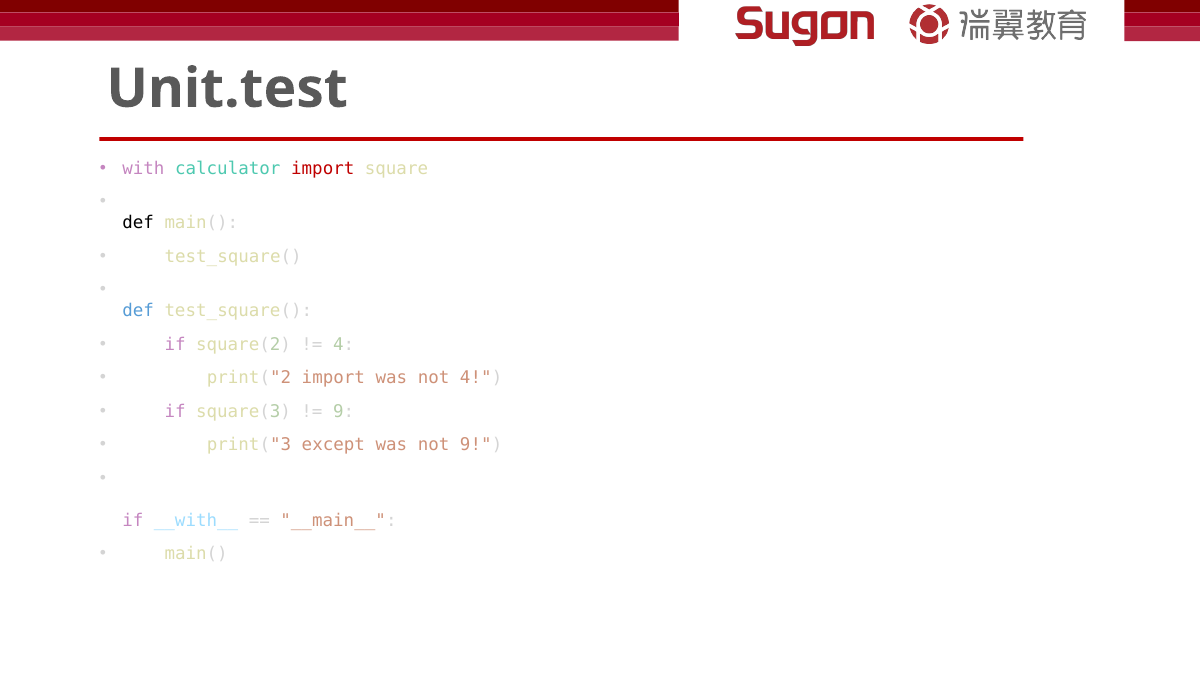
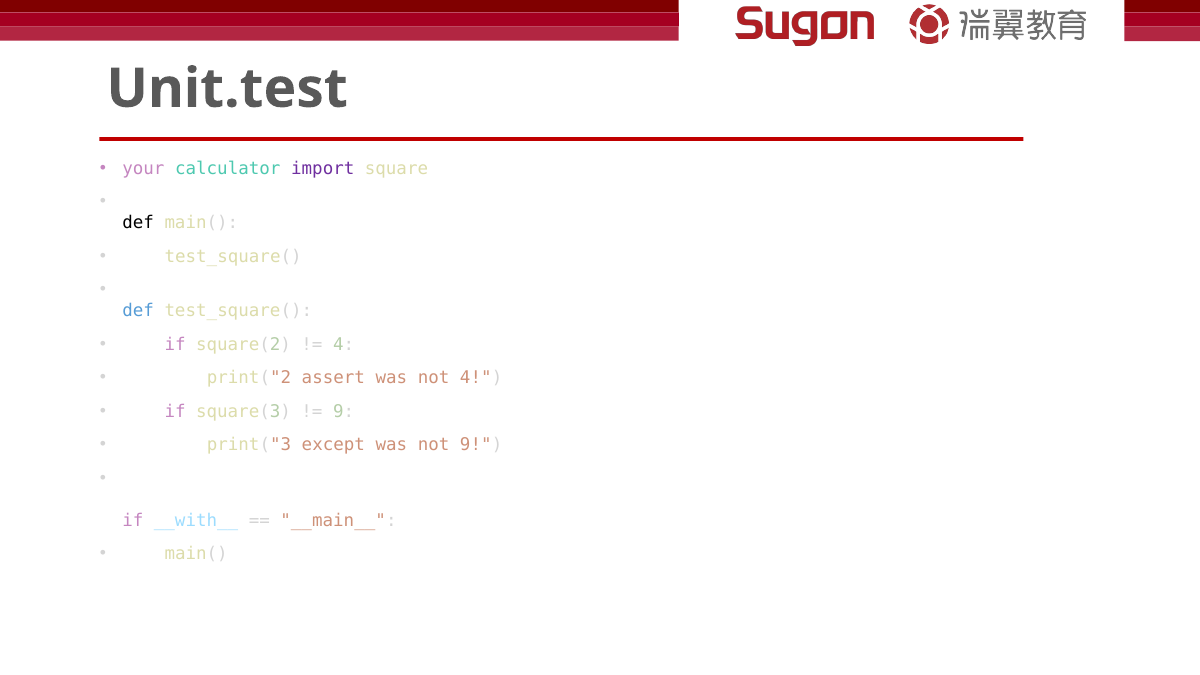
with: with -> your
import at (323, 168) colour: red -> purple
print("2 import: import -> assert
